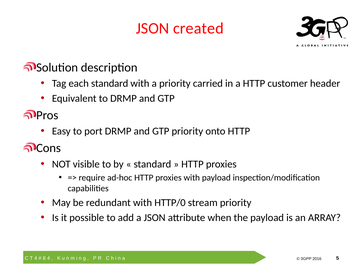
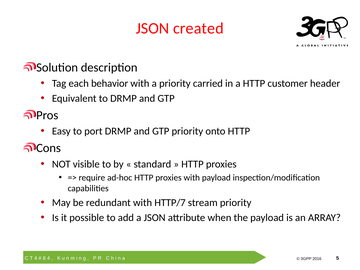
each standard: standard -> behavior
HTTP/0: HTTP/0 -> HTTP/7
